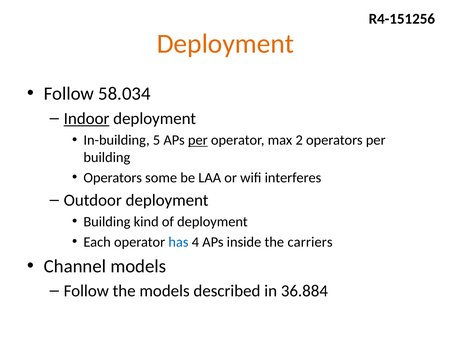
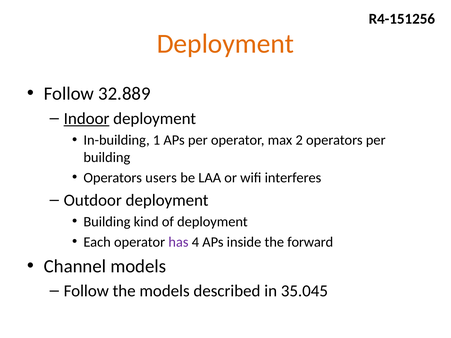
58.034: 58.034 -> 32.889
5: 5 -> 1
per at (198, 140) underline: present -> none
some: some -> users
has colour: blue -> purple
carriers: carriers -> forward
36.884: 36.884 -> 35.045
